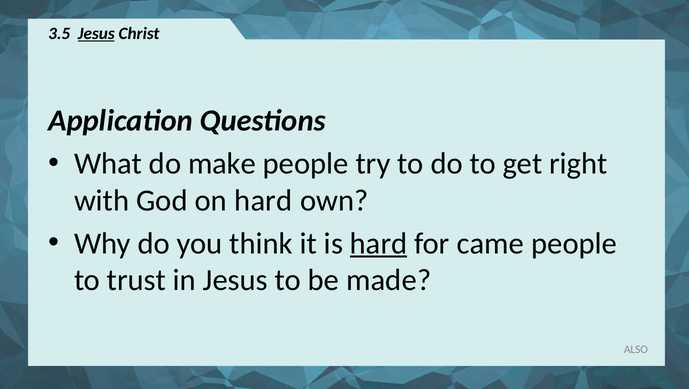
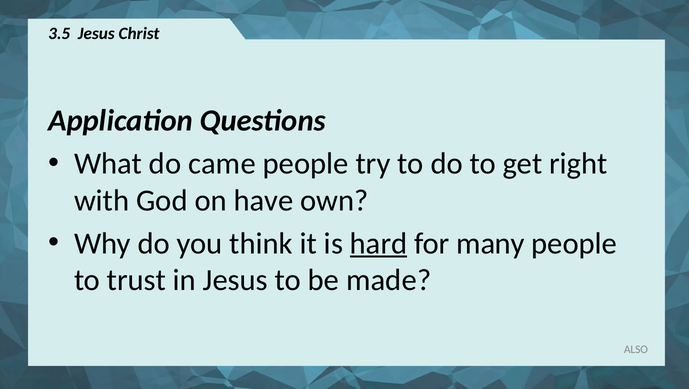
Jesus at (96, 34) underline: present -> none
make: make -> came
on hard: hard -> have
came: came -> many
